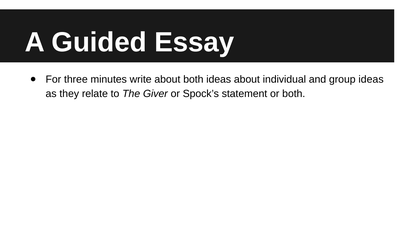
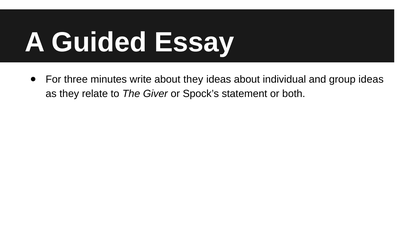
about both: both -> they
